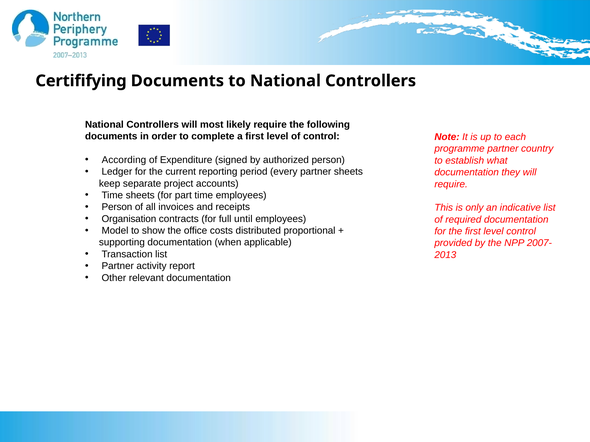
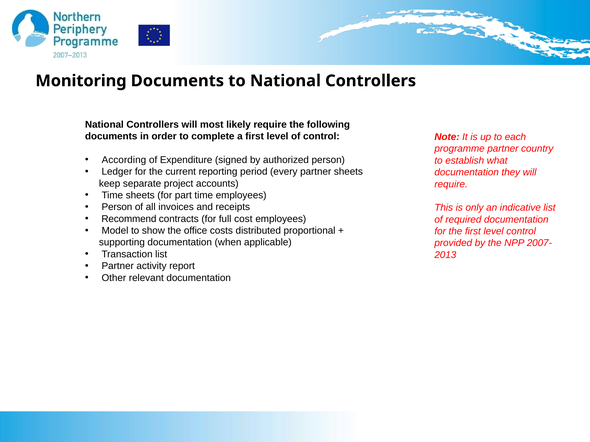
Certififying: Certififying -> Monitoring
Organisation: Organisation -> Recommend
until: until -> cost
